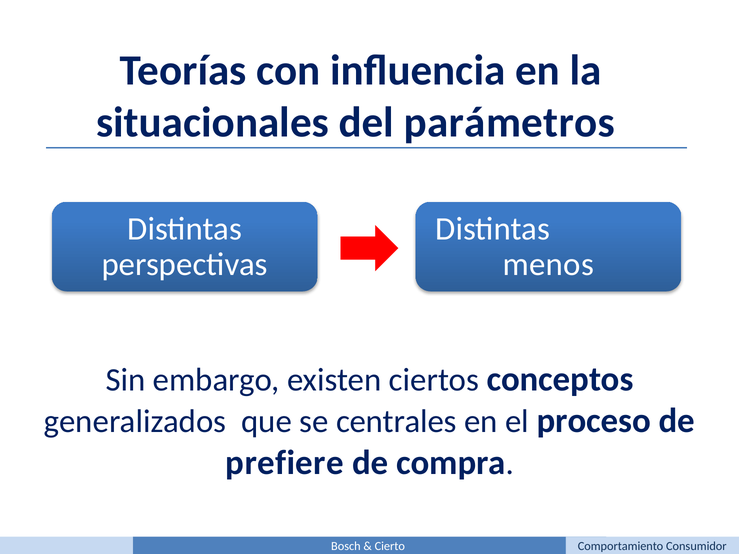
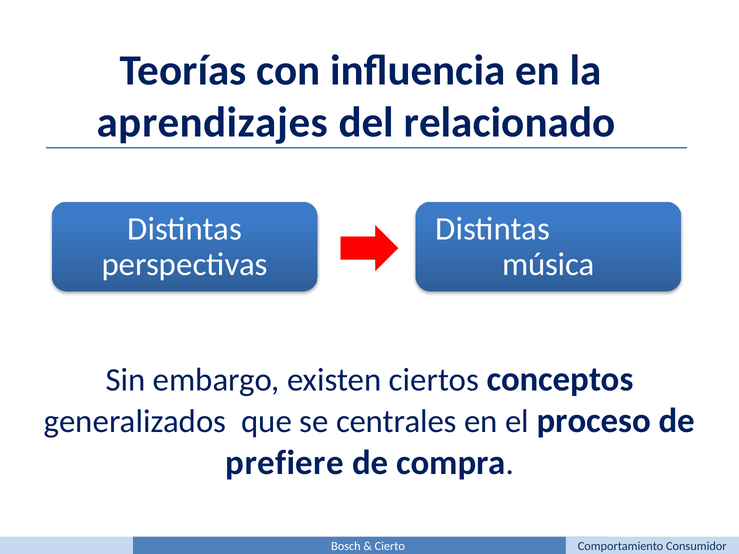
situacionales: situacionales -> aprendizajes
parámetros: parámetros -> relacionado
menos: menos -> música
